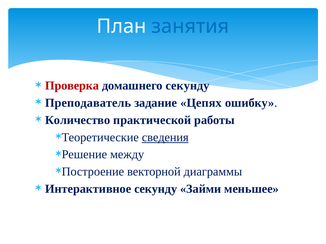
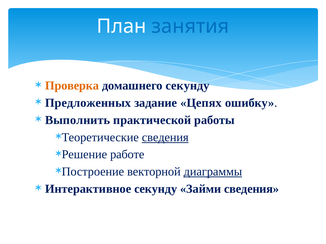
Проверка colour: red -> orange
Преподаватель: Преподаватель -> Предложенных
Количество: Количество -> Выполнить
между: между -> работе
диаграммы underline: none -> present
Займи меньшее: меньшее -> сведения
